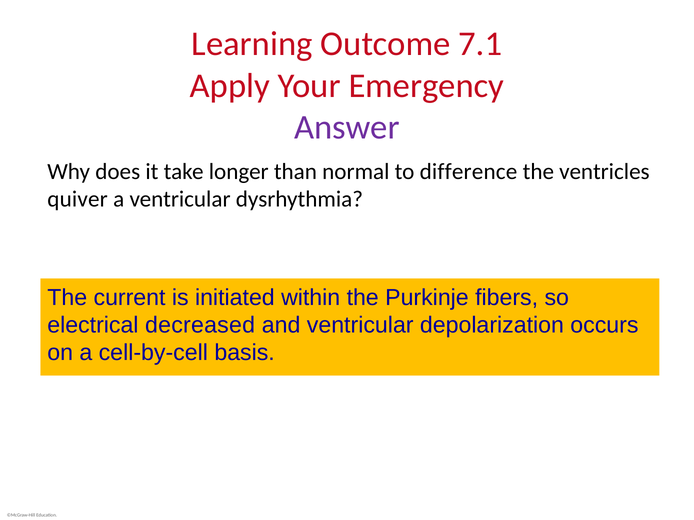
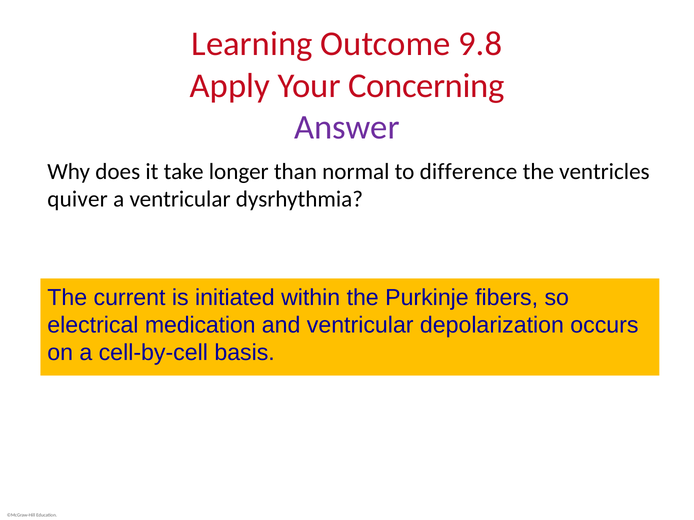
7.1: 7.1 -> 9.8
Emergency: Emergency -> Concerning
decreased: decreased -> medication
